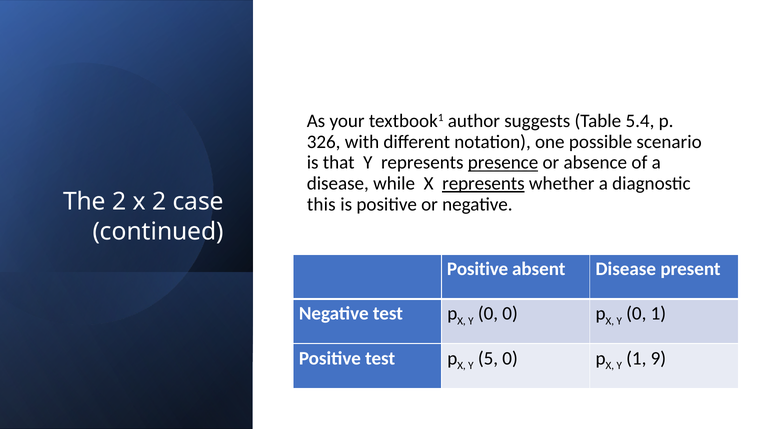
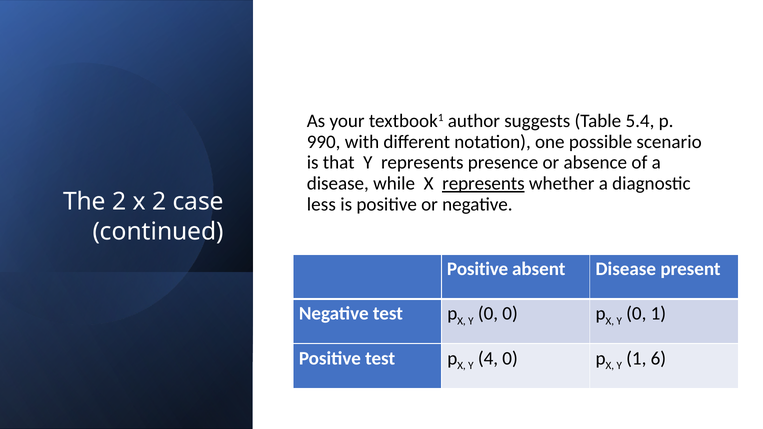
326: 326 -> 990
presence underline: present -> none
this: this -> less
5: 5 -> 4
9: 9 -> 6
